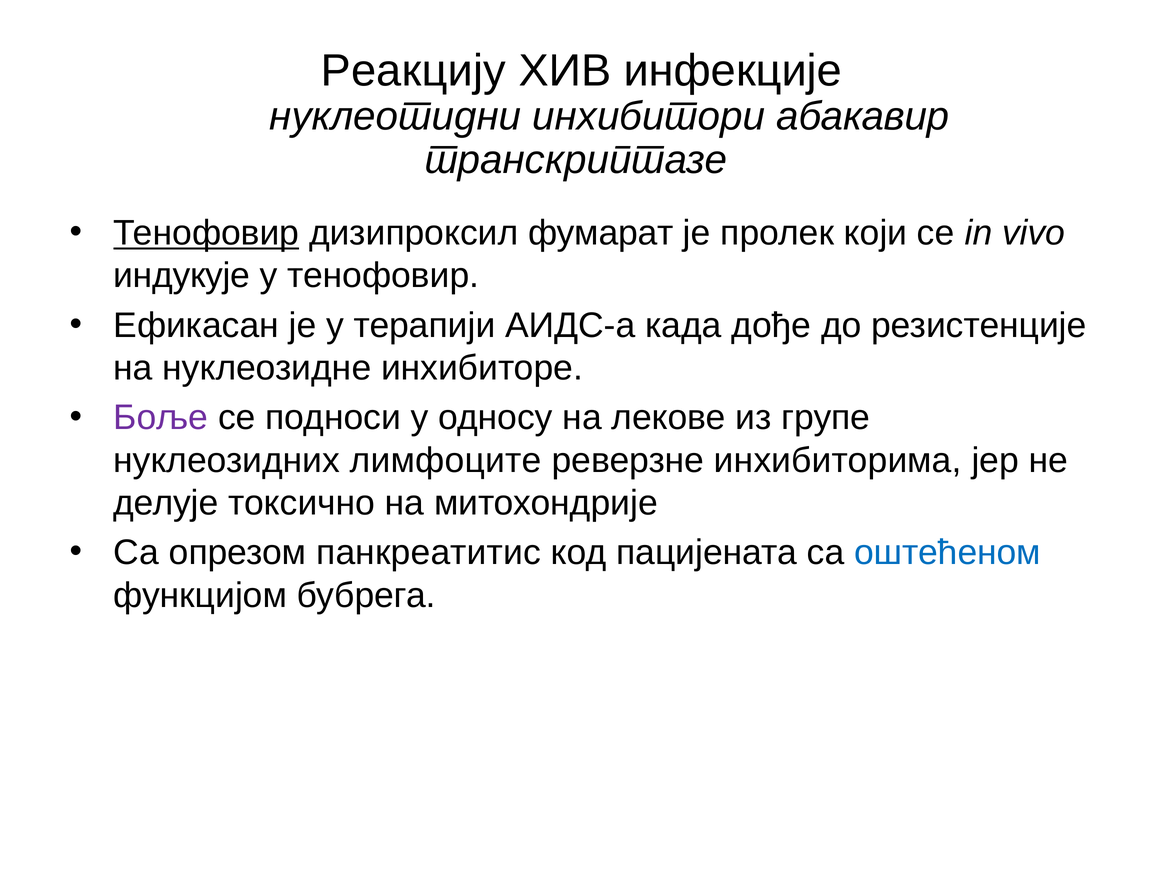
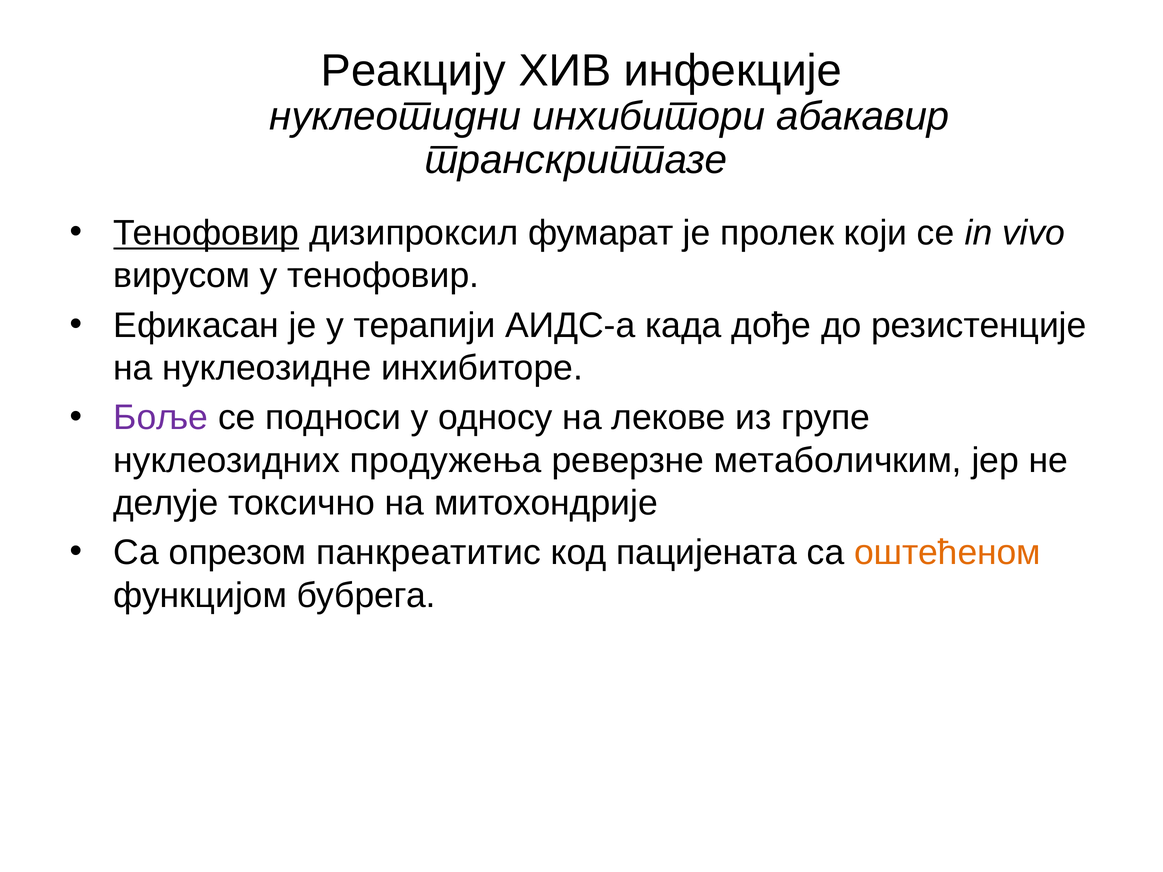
индукује: индукује -> вирусом
лимфоците: лимфоците -> продужења
инхибиторима: инхибиторима -> метаболичким
оштећеном colour: blue -> orange
